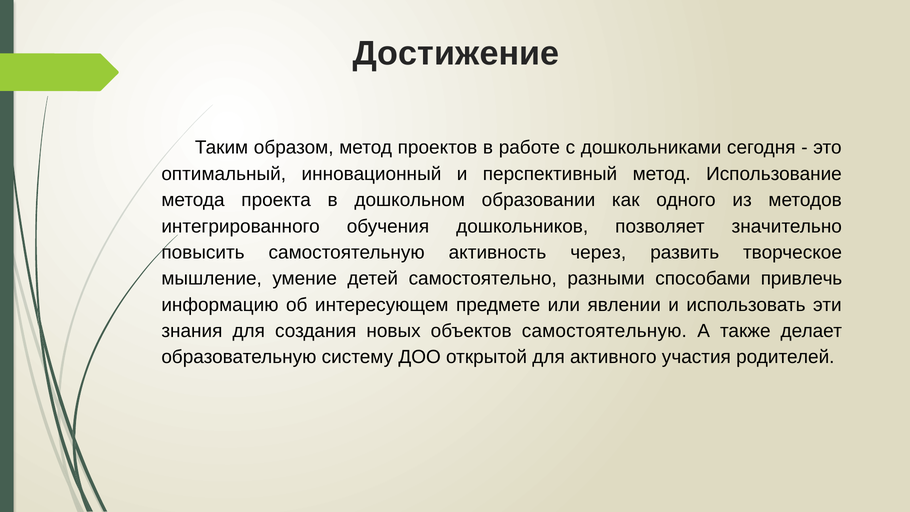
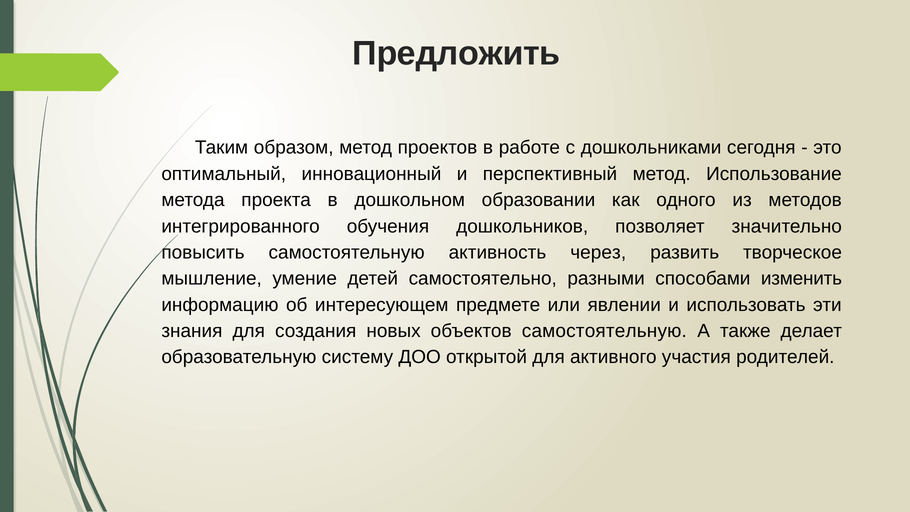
Достижение: Достижение -> Предложить
привлечь: привлечь -> изменить
